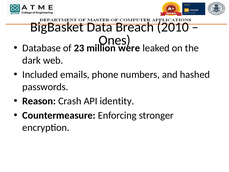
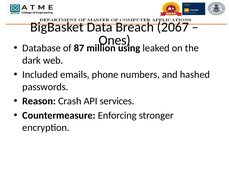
2010: 2010 -> 2067
23: 23 -> 87
were: were -> using
identity: identity -> services
